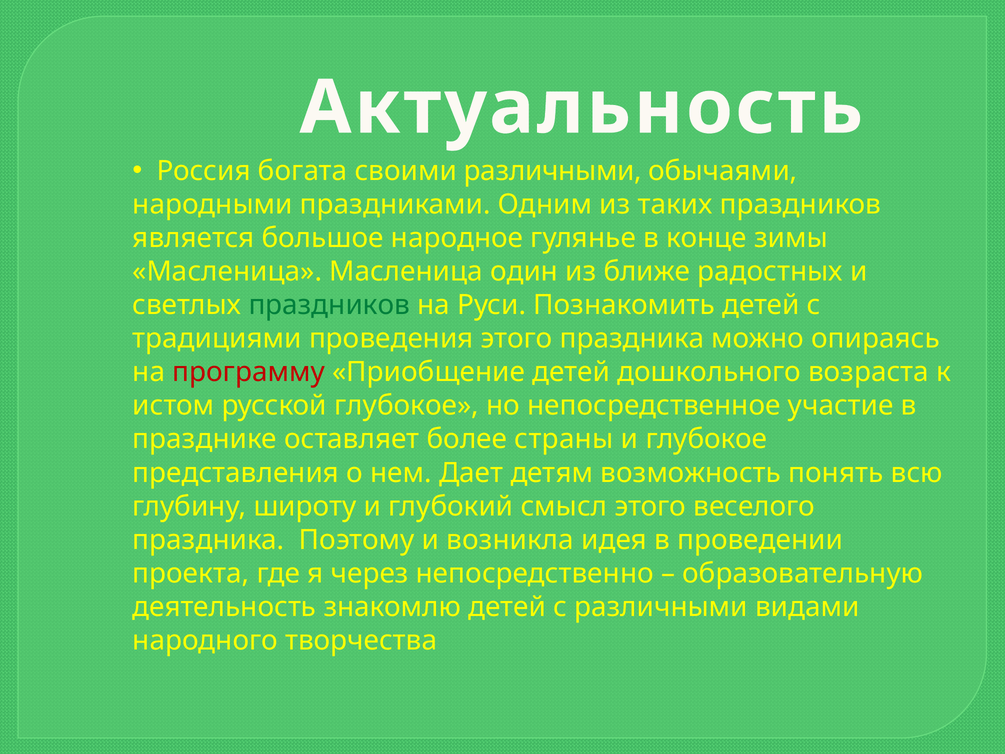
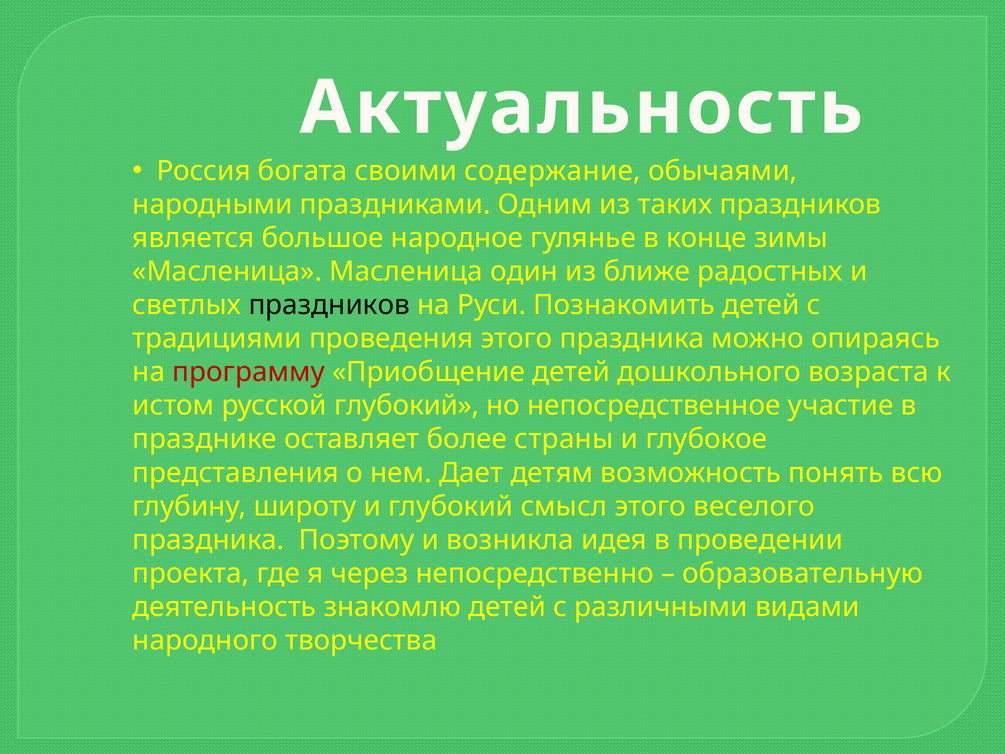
своими различными: различными -> содержание
праздников at (329, 305) colour: green -> black
русской глубокое: глубокое -> глубокий
